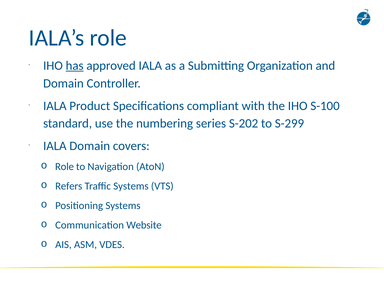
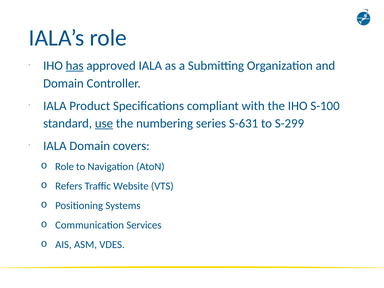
use underline: none -> present
S-202: S-202 -> S-631
Traffic Systems: Systems -> Website
Website: Website -> Services
